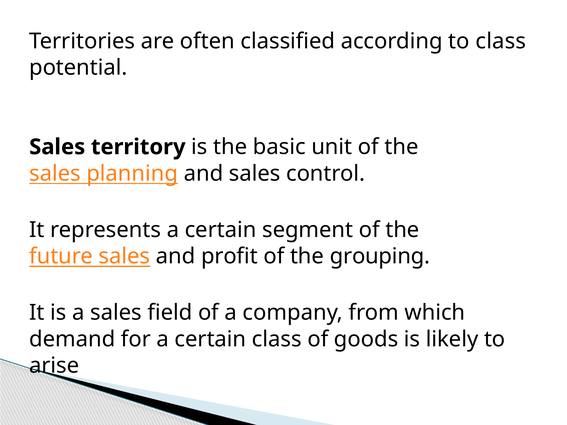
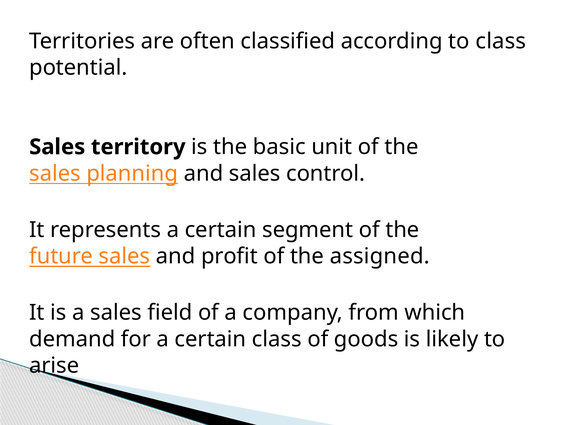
grouping: grouping -> assigned
